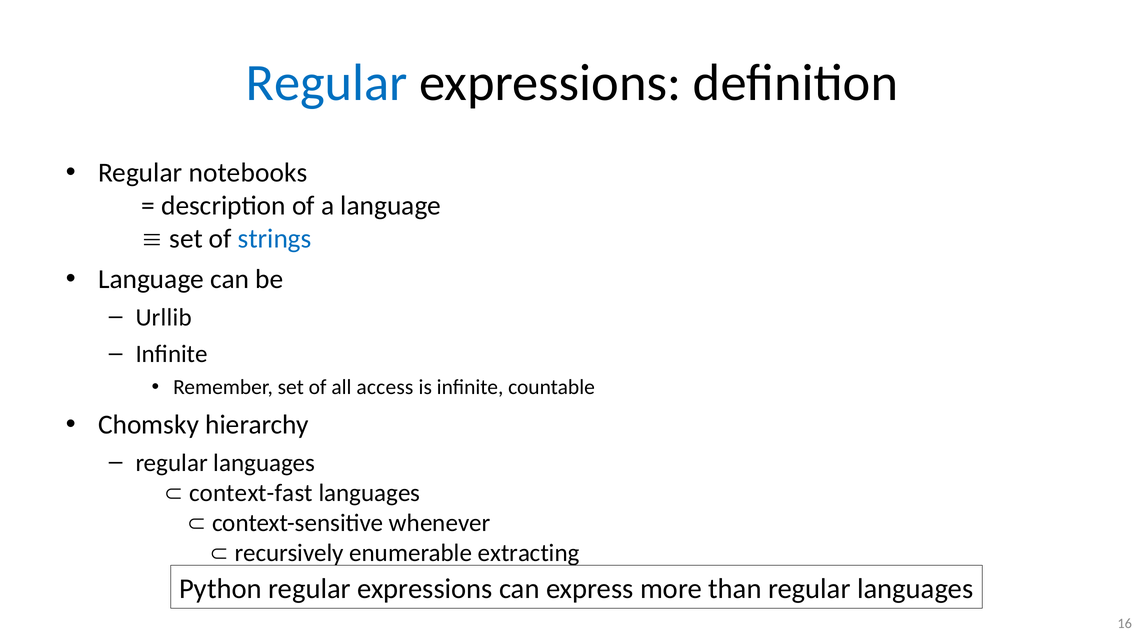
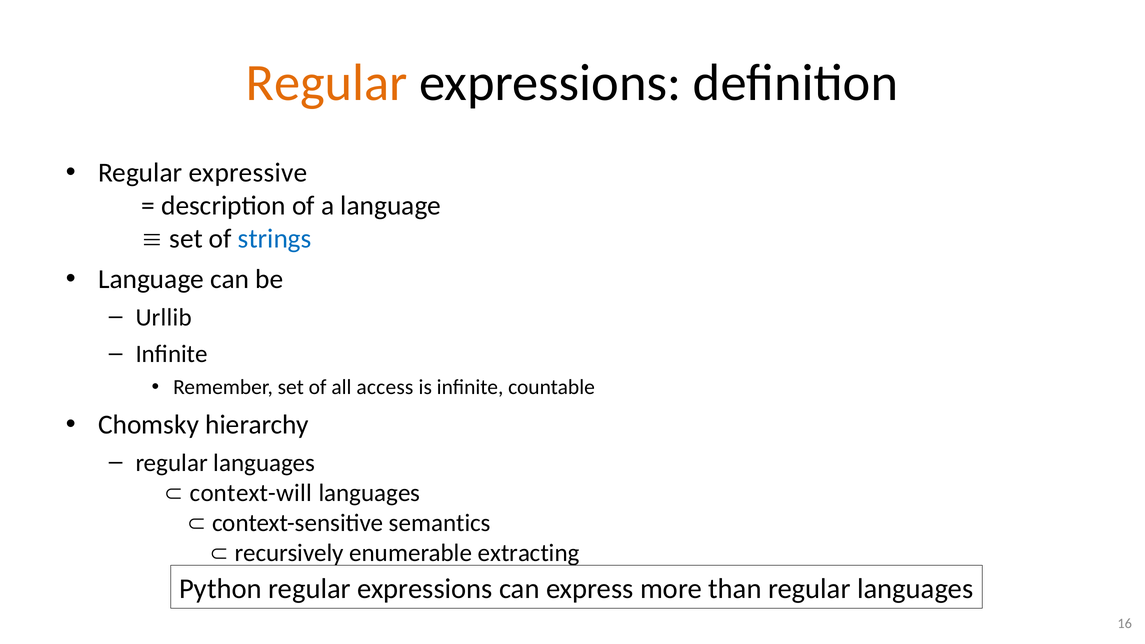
Regular at (327, 83) colour: blue -> orange
notebooks: notebooks -> expressive
context-fast: context-fast -> context-will
whenever: whenever -> semantics
